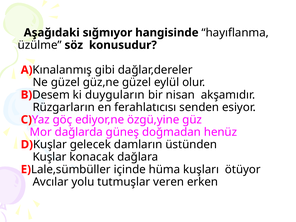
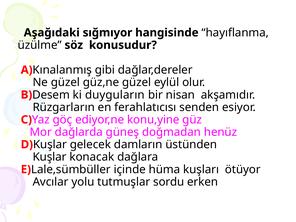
özgü,yine: özgü,yine -> konu,yine
veren: veren -> sordu
